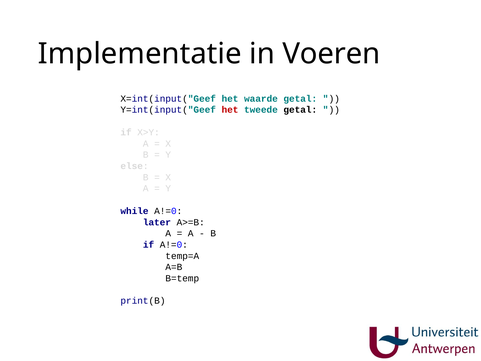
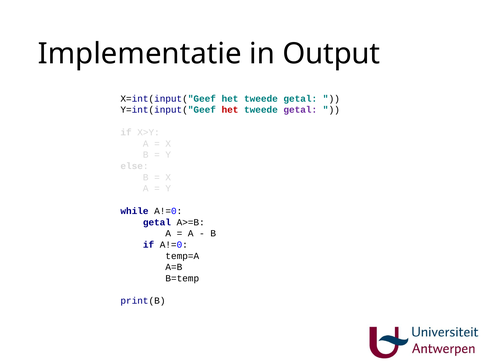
Voeren: Voeren -> Output
X=int(input("Geef het waarde: waarde -> tweede
getal at (300, 110) colour: black -> purple
later at (157, 222): later -> getal
